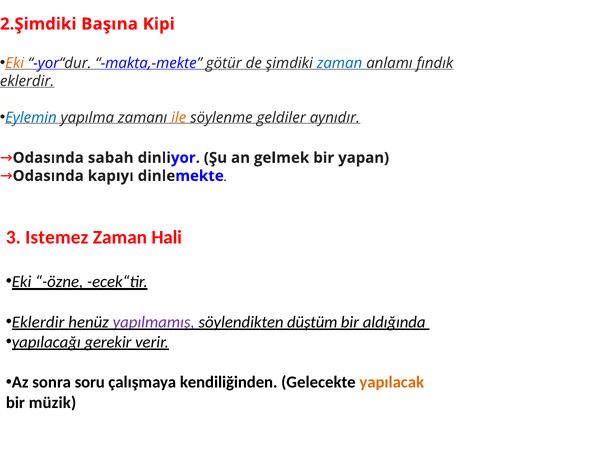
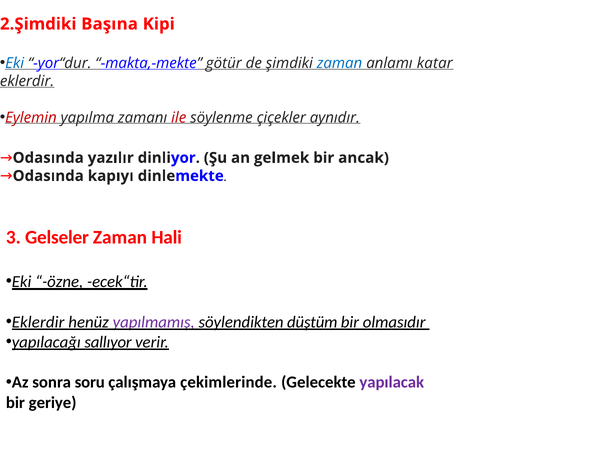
Eki at (15, 63) colour: orange -> blue
fındık: fındık -> katar
Eylemin colour: blue -> red
ile colour: orange -> red
geldiler: geldiler -> çiçekler
sabah: sabah -> yazılır
yapan: yapan -> ancak
Istemez: Istemez -> Gelseler
aldığında: aldığında -> olmasıdır
gerekir: gerekir -> sallıyor
kendiliğinden: kendiliğinden -> çekimlerinde
yapılacak colour: orange -> purple
müzik: müzik -> geriye
